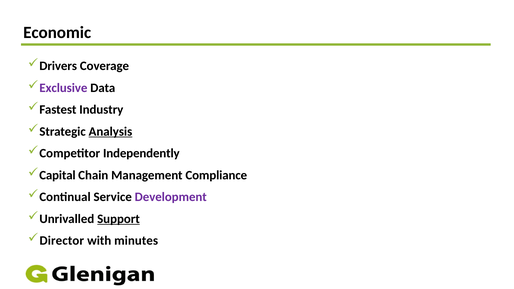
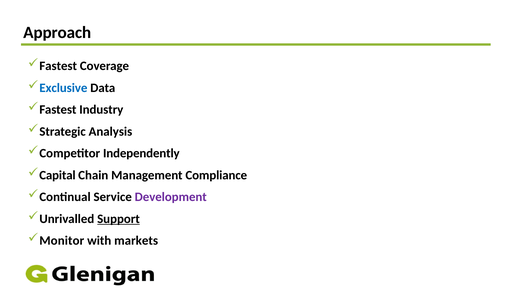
Economic: Economic -> Approach
Drivers at (58, 66): Drivers -> Fastest
Exclusive colour: purple -> blue
Analysis underline: present -> none
Director: Director -> Monitor
minutes: minutes -> markets
